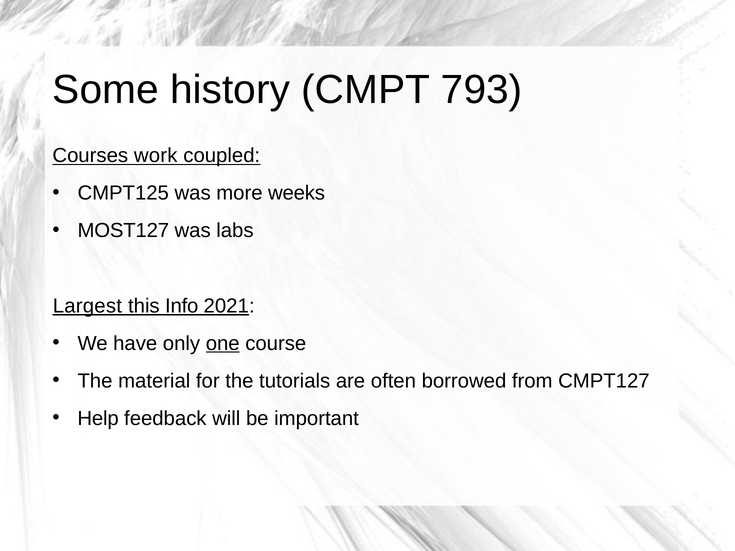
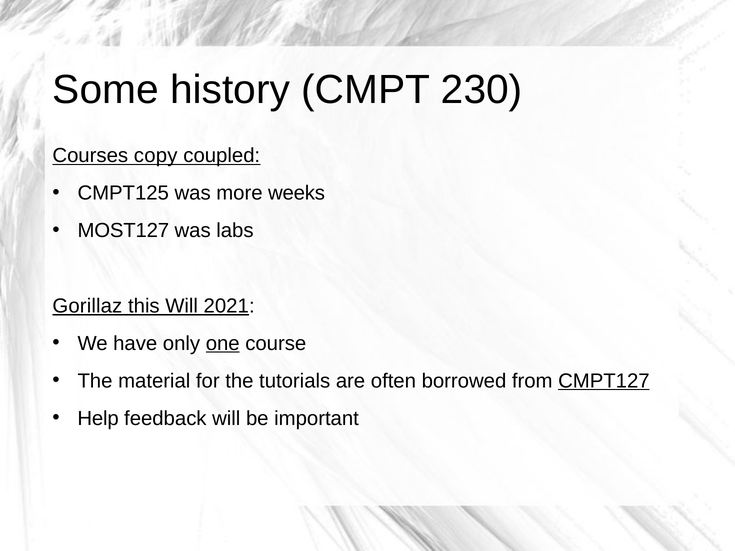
793: 793 -> 230
work: work -> copy
Largest: Largest -> Gorillaz
this Info: Info -> Will
CMPT127 underline: none -> present
